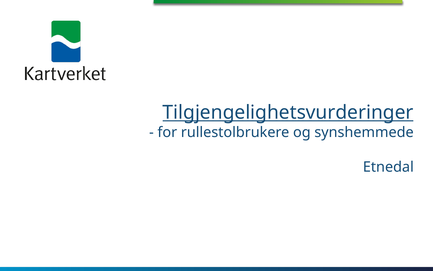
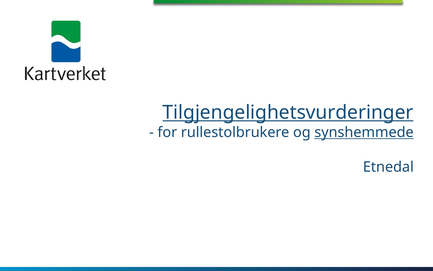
synshemmede underline: none -> present
